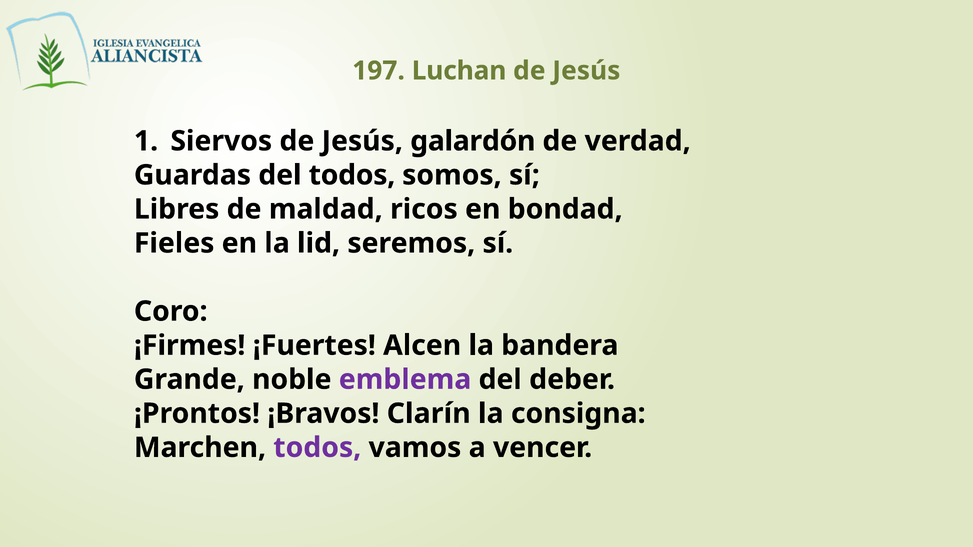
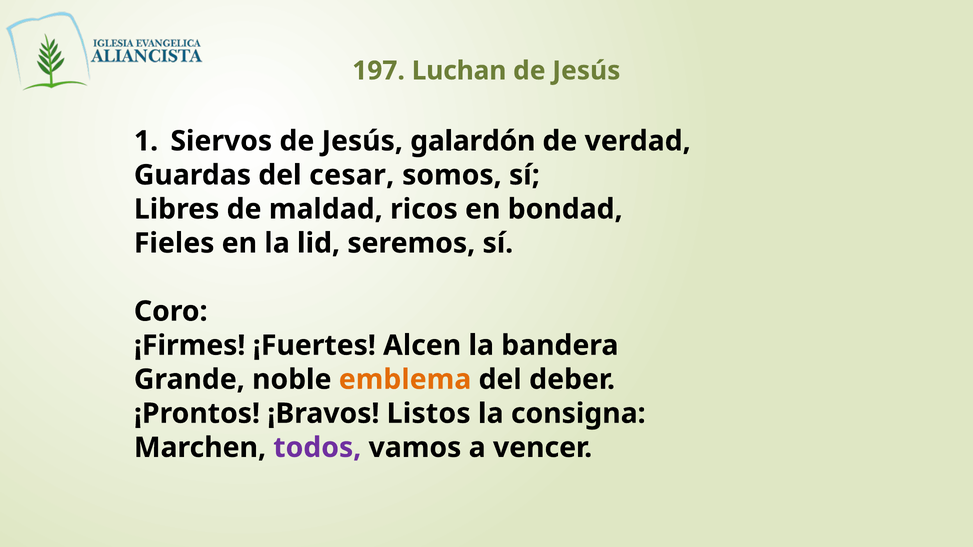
del todos: todos -> cesar
emblema colour: purple -> orange
Clarín: Clarín -> Listos
